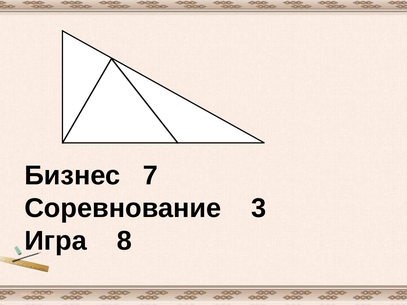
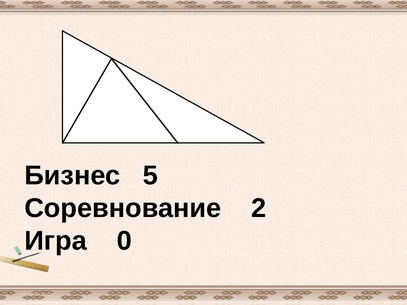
7: 7 -> 5
3: 3 -> 2
8: 8 -> 0
